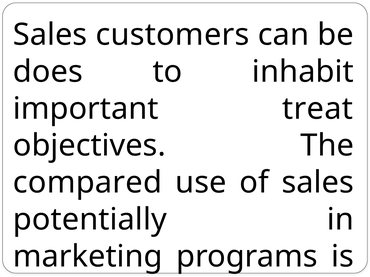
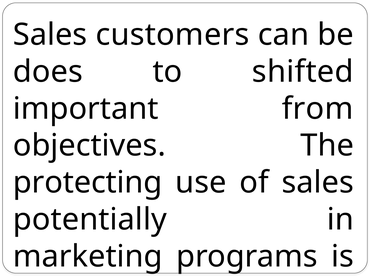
inhabit: inhabit -> shifted
treat: treat -> from
compared: compared -> protecting
